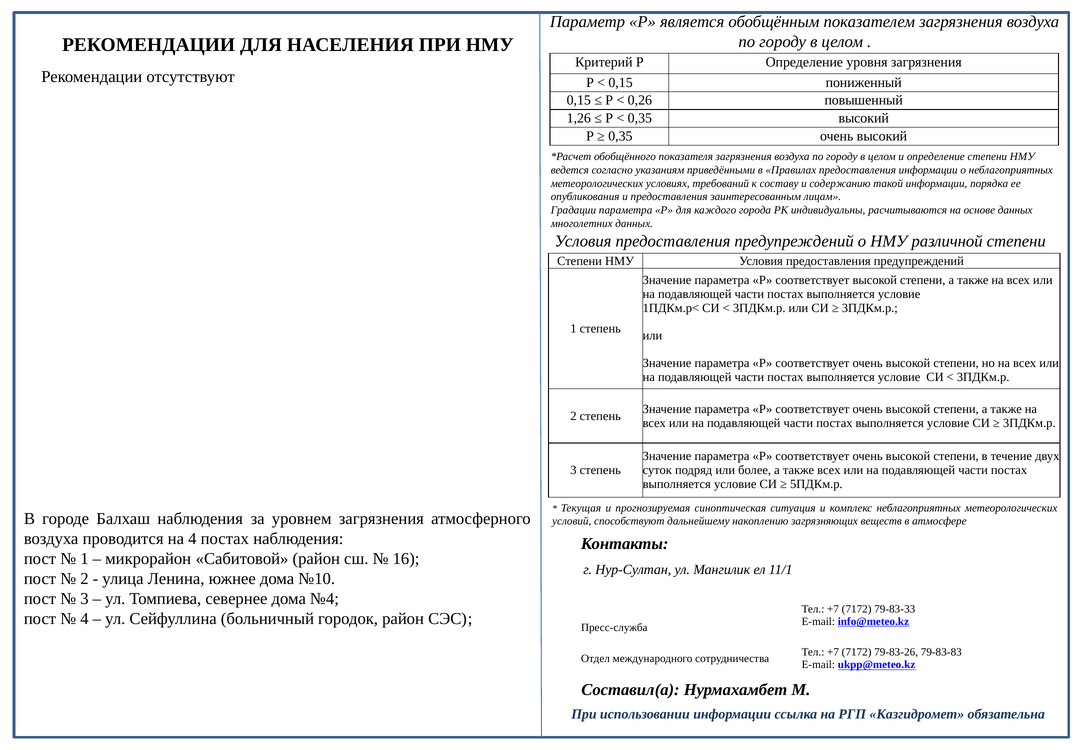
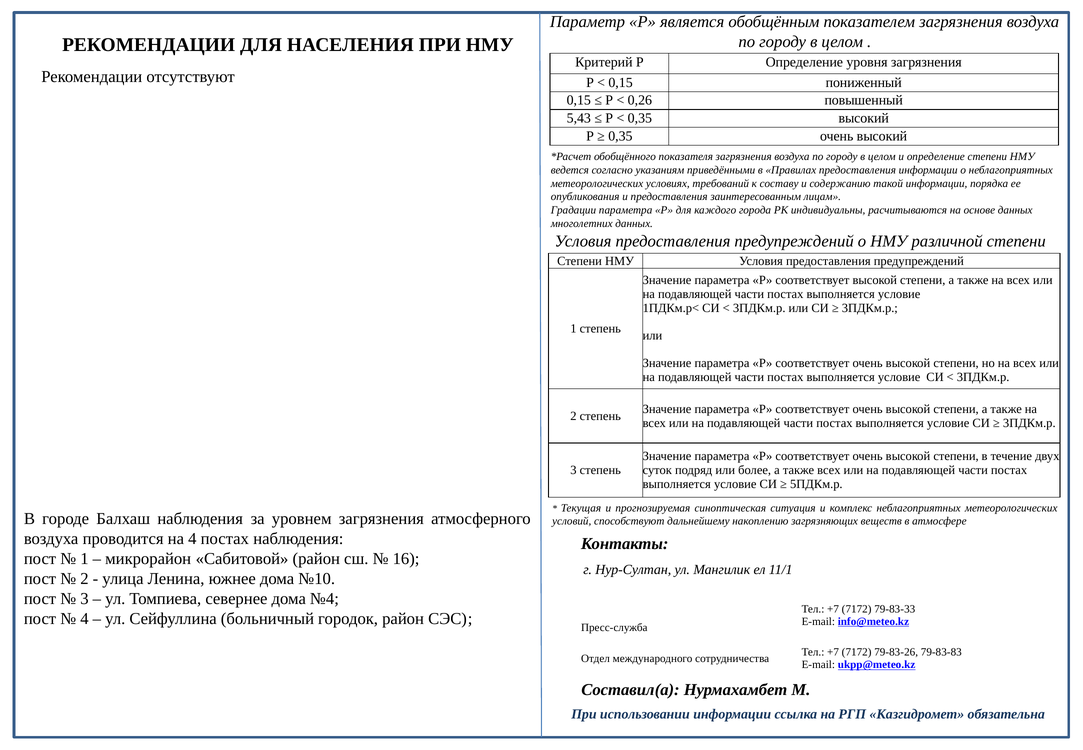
1,26: 1,26 -> 5,43
